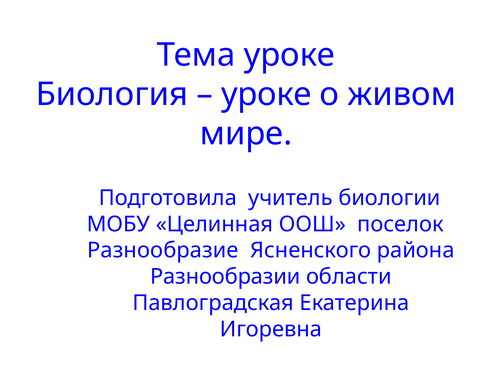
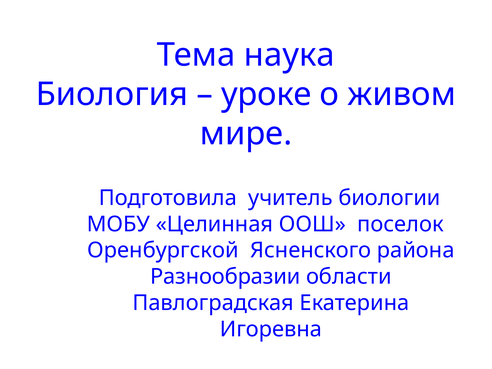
Тема уроке: уроке -> наука
Разнообразие: Разнообразие -> Оренбургской
